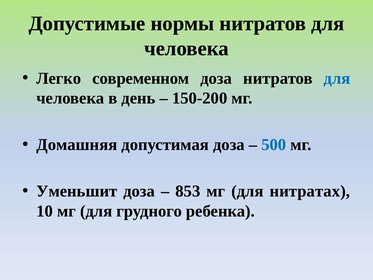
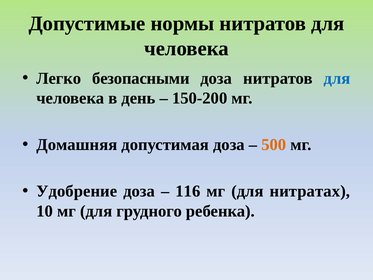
современном: современном -> безопасными
500 colour: blue -> orange
Уменьшит: Уменьшит -> Удобрение
853: 853 -> 116
